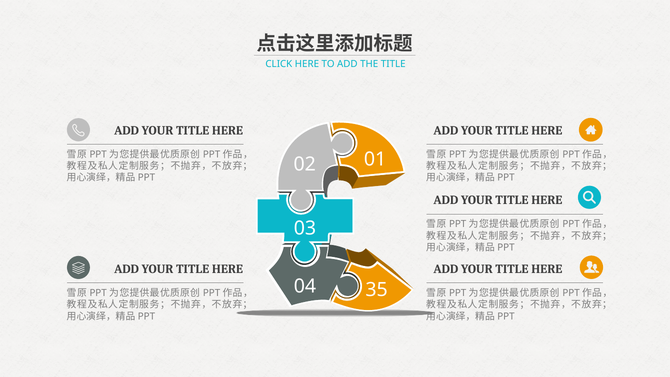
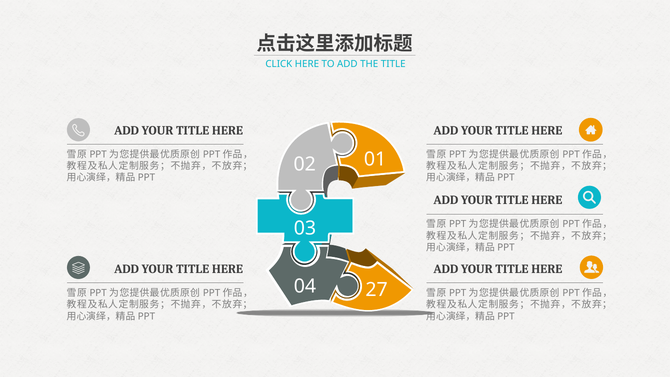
35: 35 -> 27
